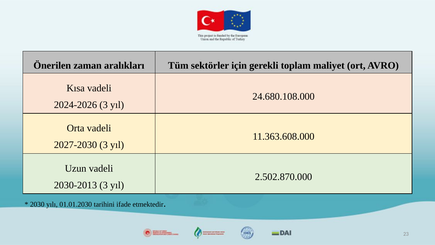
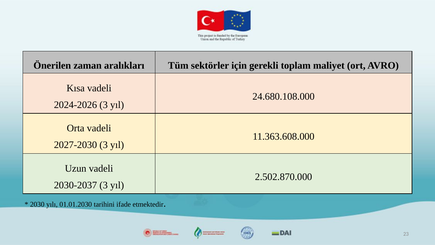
2030-2013: 2030-2013 -> 2030-2037
